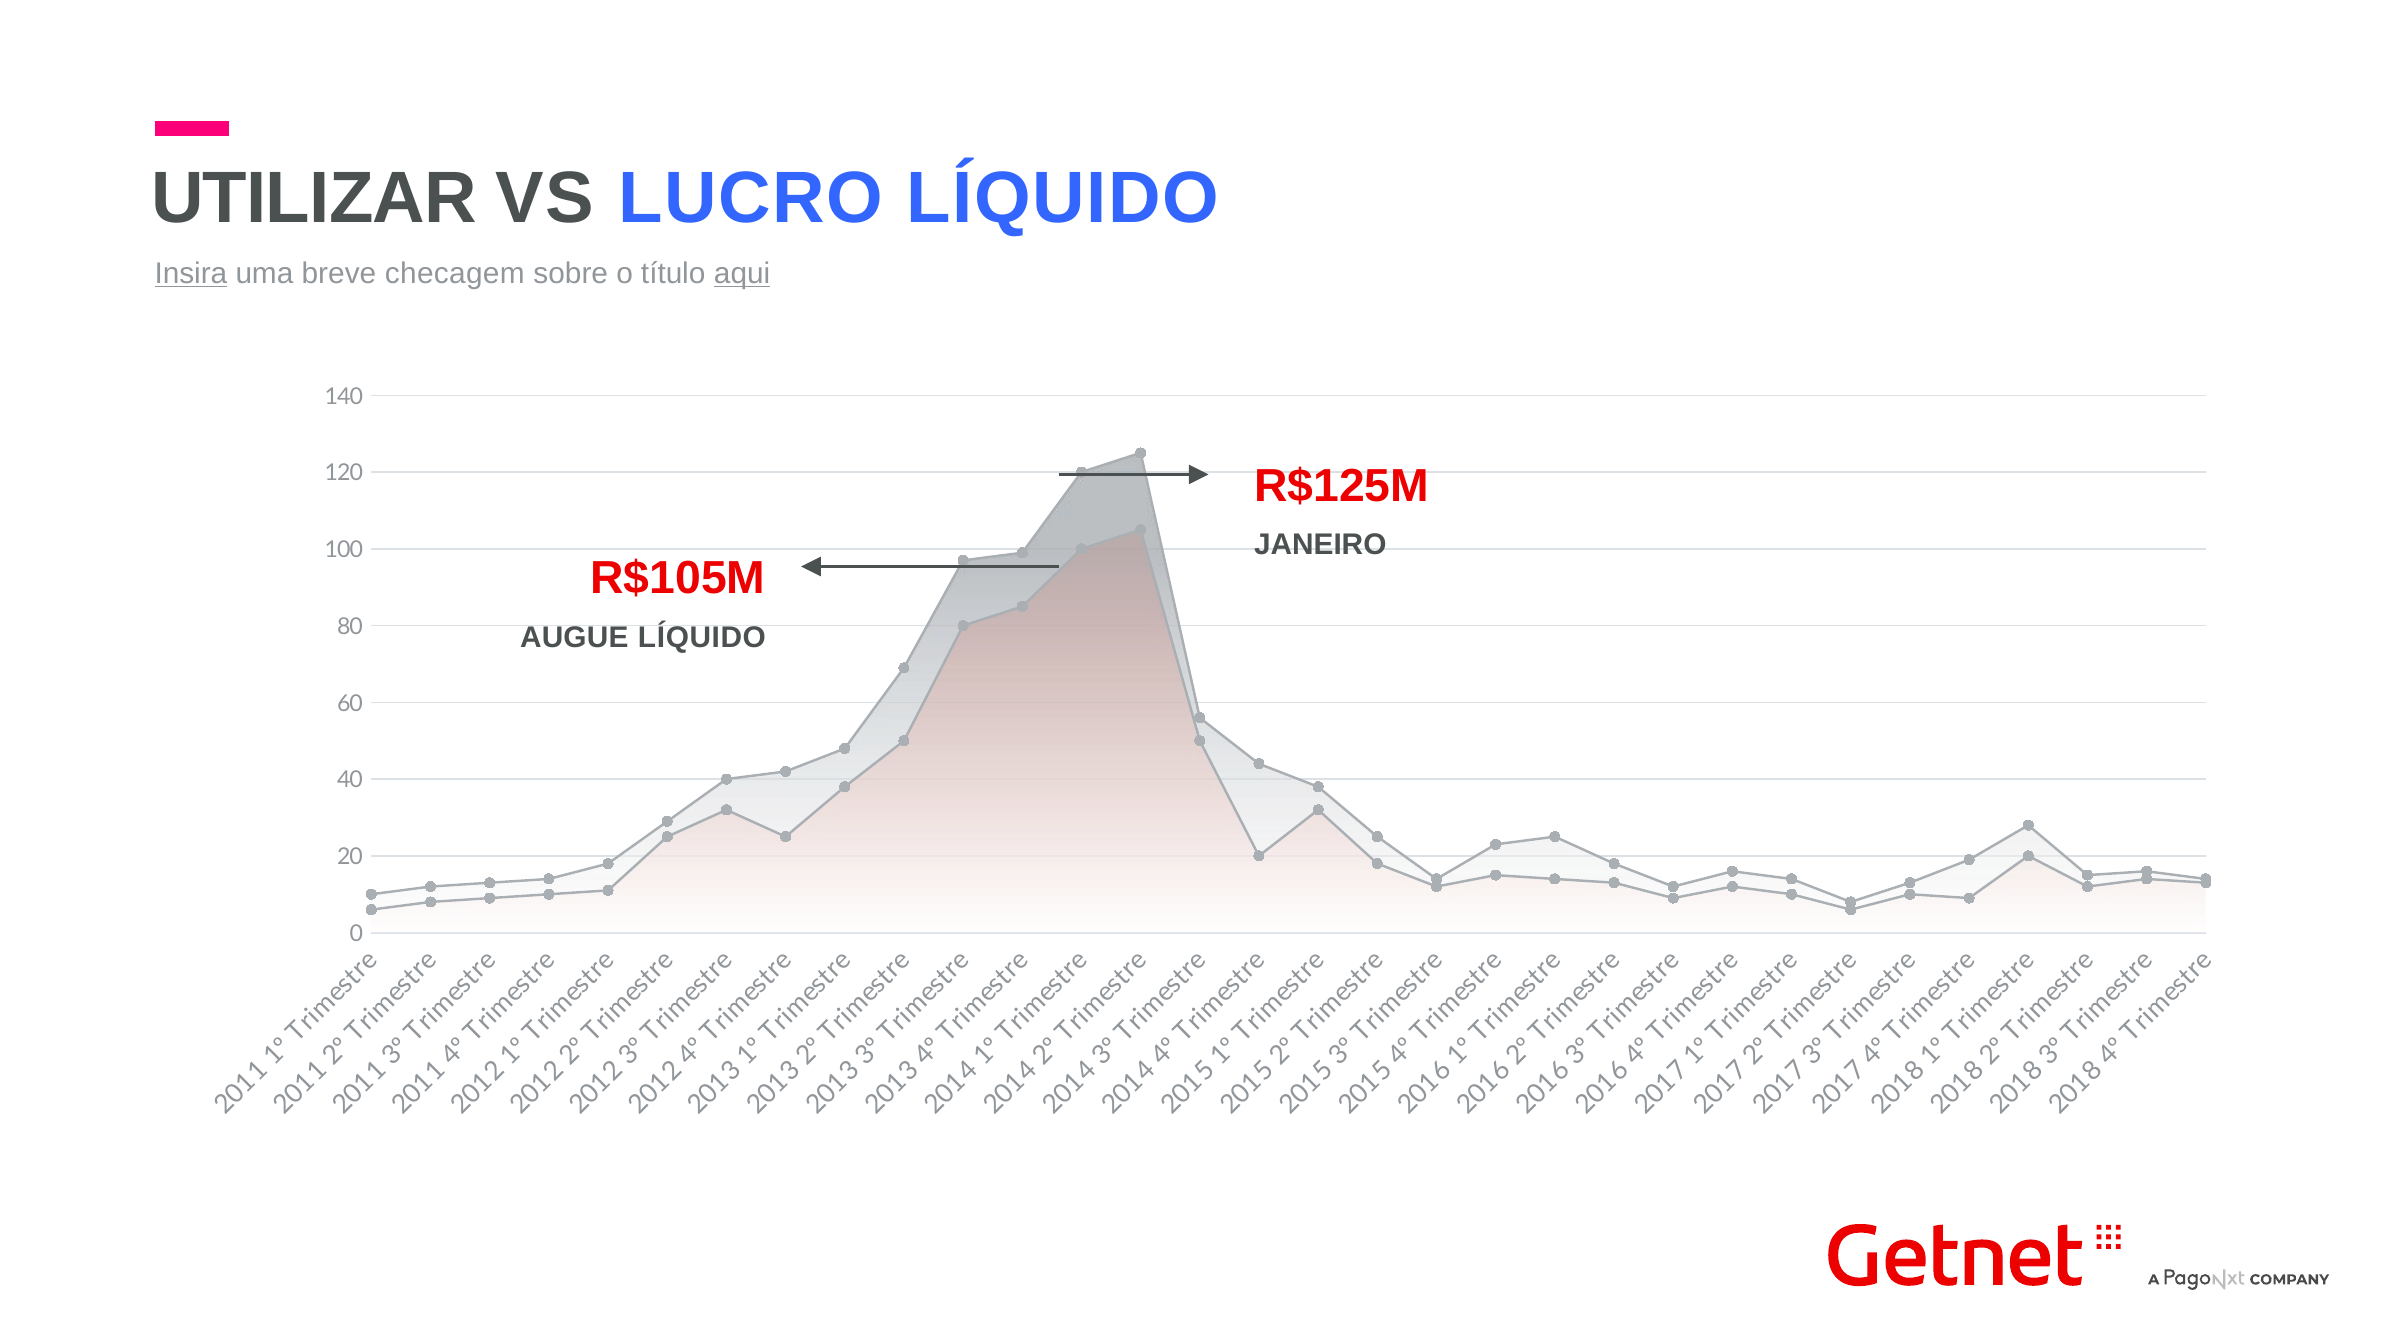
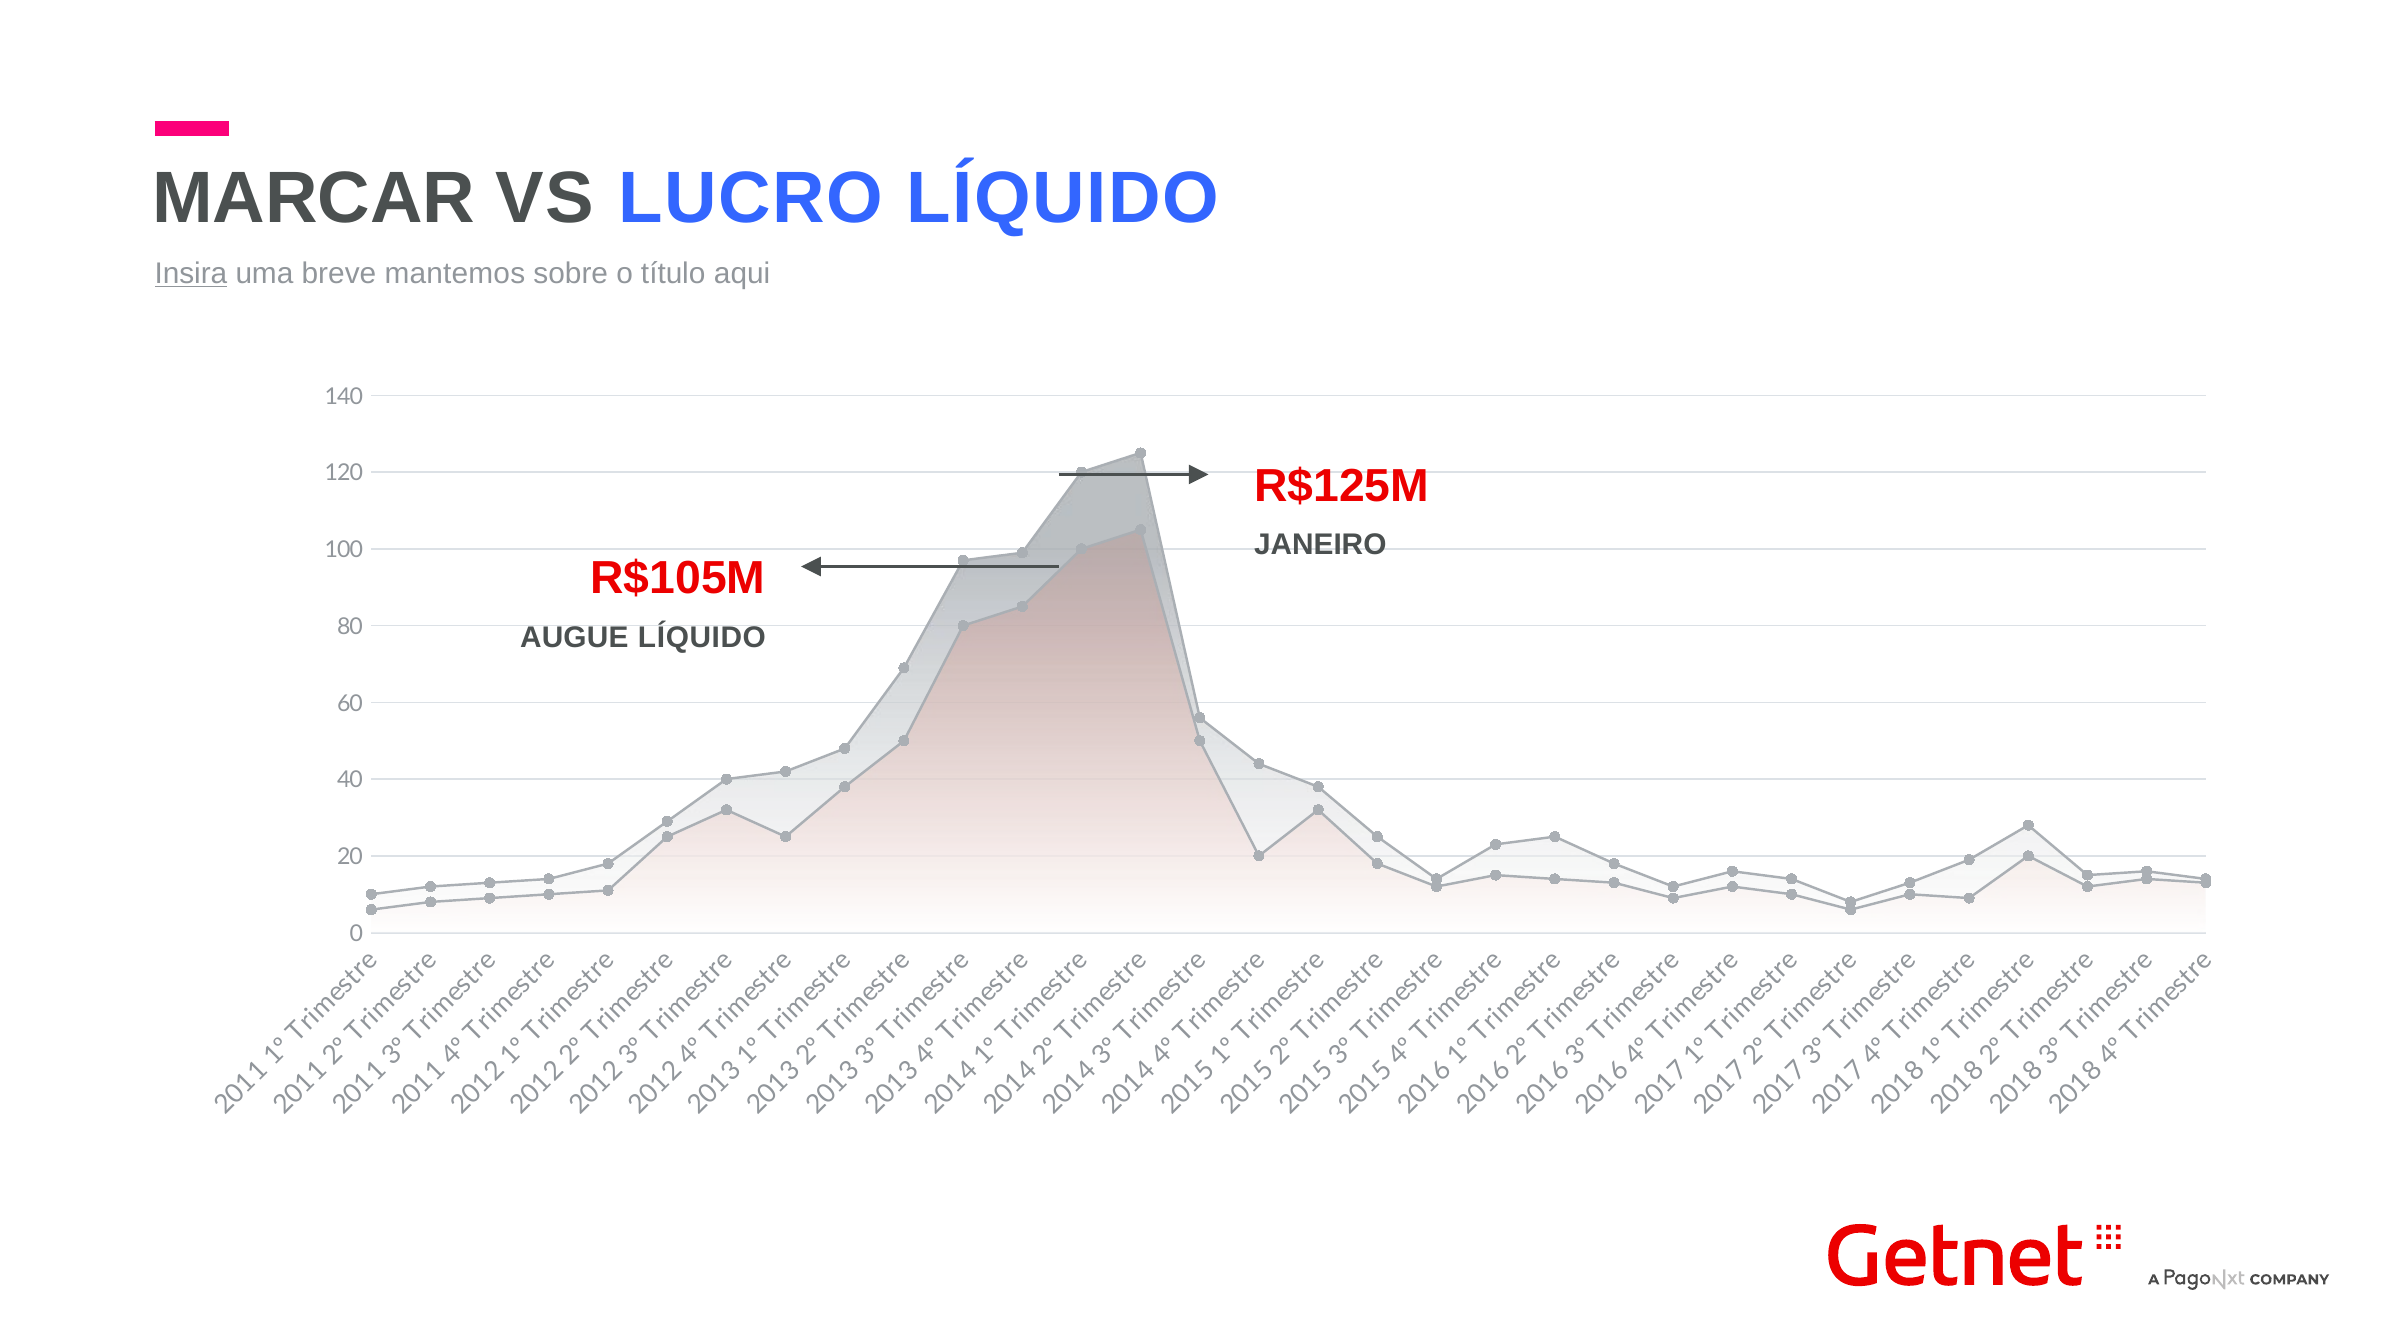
UTILIZAR: UTILIZAR -> MARCAR
checagem: checagem -> mantemos
aqui underline: present -> none
